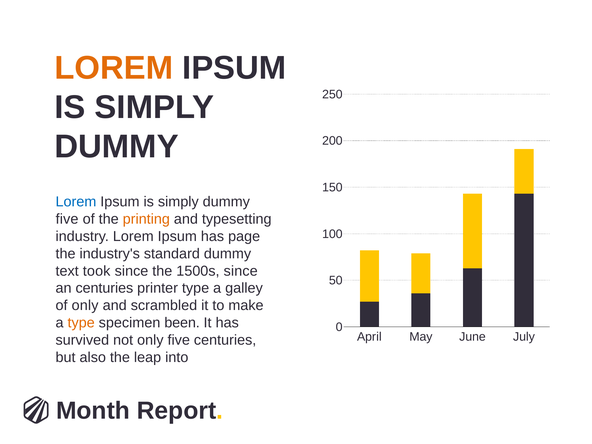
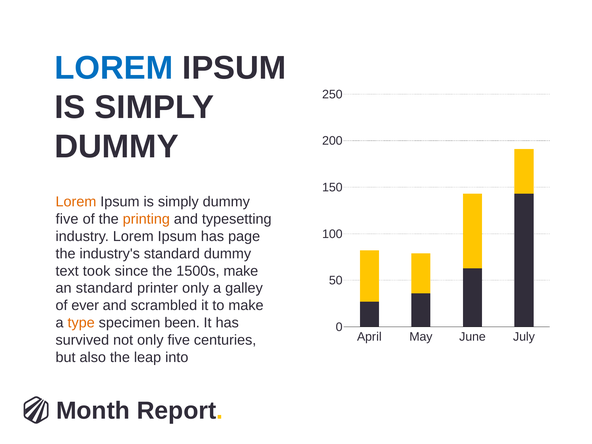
LOREM at (114, 68) colour: orange -> blue
Lorem at (76, 202) colour: blue -> orange
1500s since: since -> make
an centuries: centuries -> standard
printer type: type -> only
of only: only -> ever
